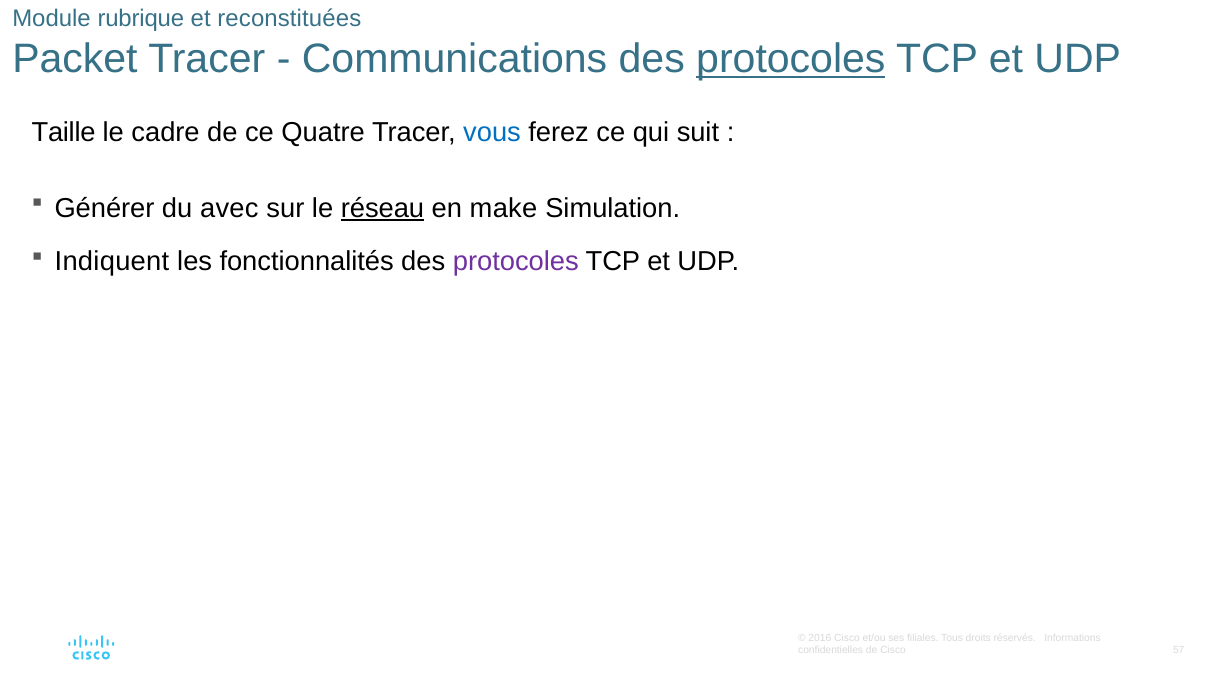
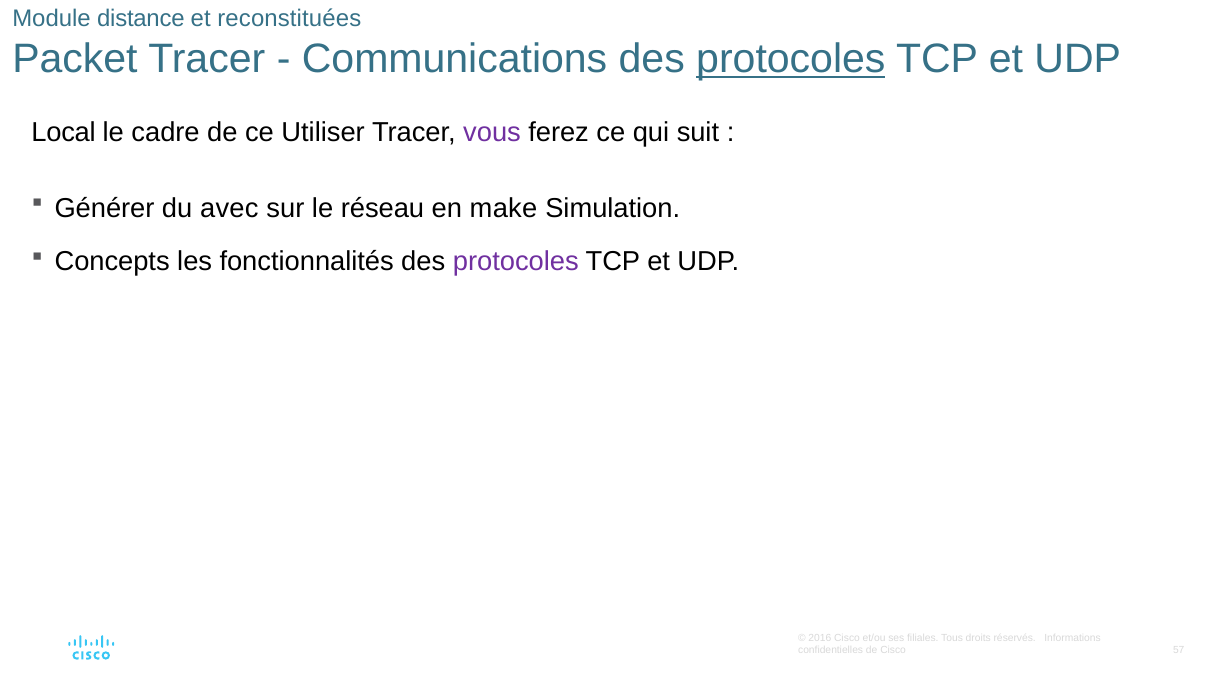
rubrique: rubrique -> distance
Taille: Taille -> Local
Quatre: Quatre -> Utiliser
vous colour: blue -> purple
réseau underline: present -> none
Indiquent: Indiquent -> Concepts
